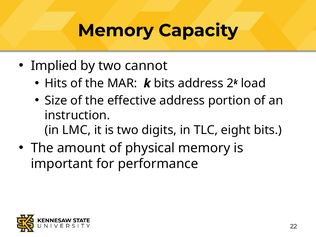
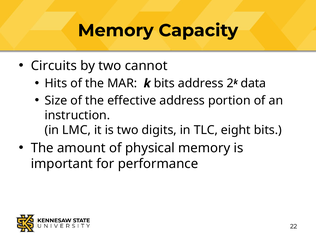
Implied: Implied -> Circuits
load: load -> data
